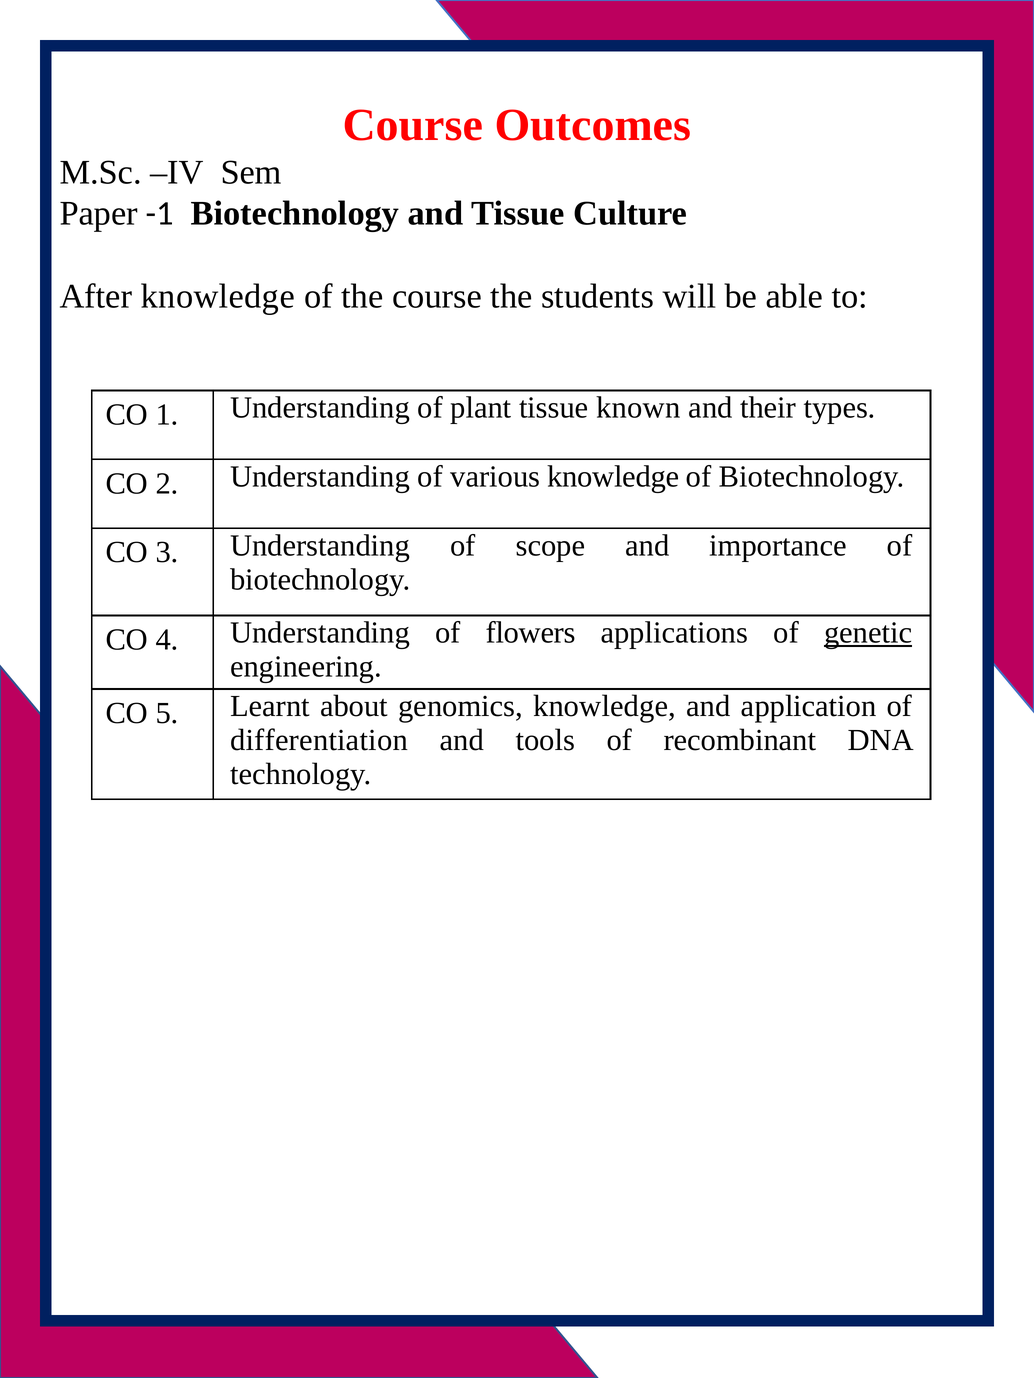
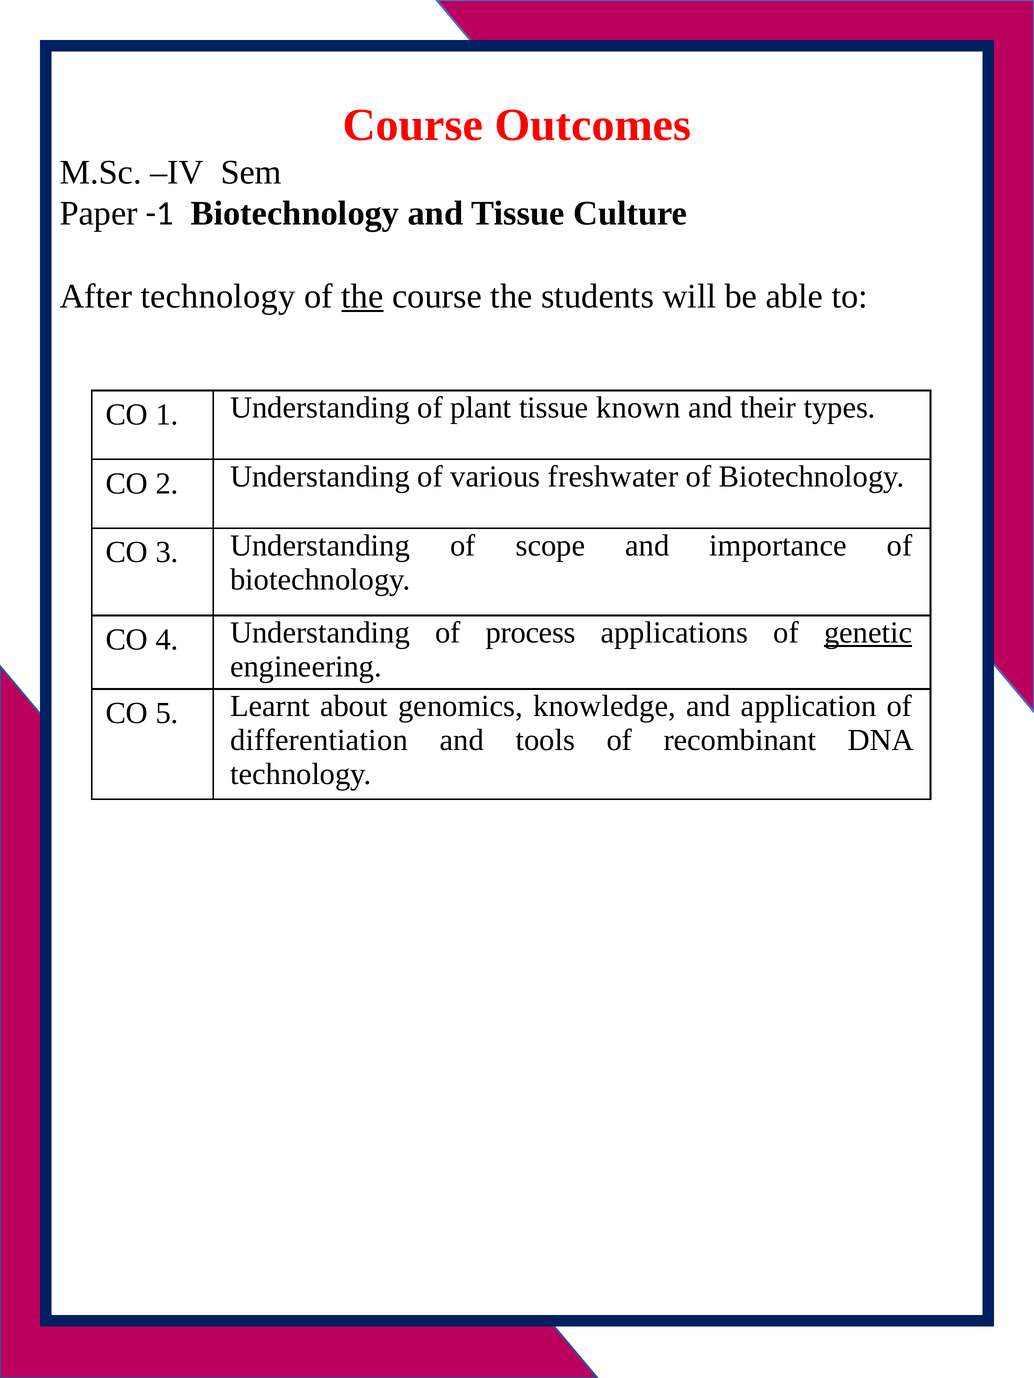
After knowledge: knowledge -> technology
the at (362, 296) underline: none -> present
various knowledge: knowledge -> freshwater
flowers: flowers -> process
